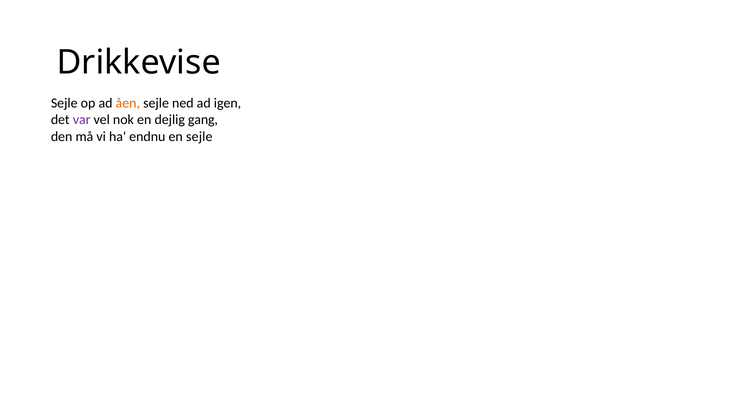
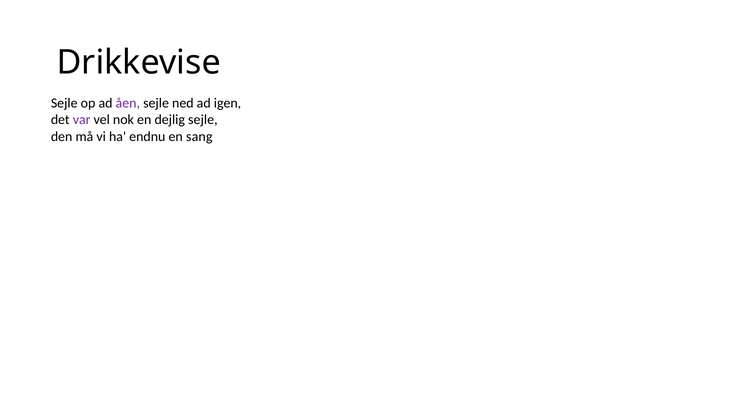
åen colour: orange -> purple
dejlig gang: gang -> sejle
en sejle: sejle -> sang
